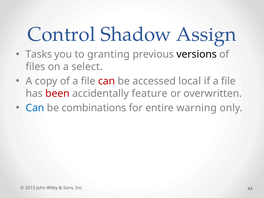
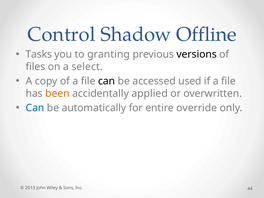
Assign: Assign -> Offline
can at (107, 81) colour: red -> black
local: local -> used
been colour: red -> orange
feature: feature -> applied
combinations: combinations -> automatically
warning: warning -> override
